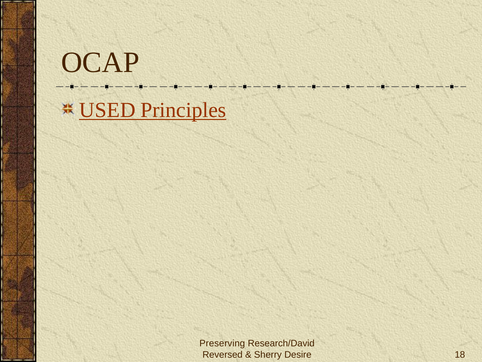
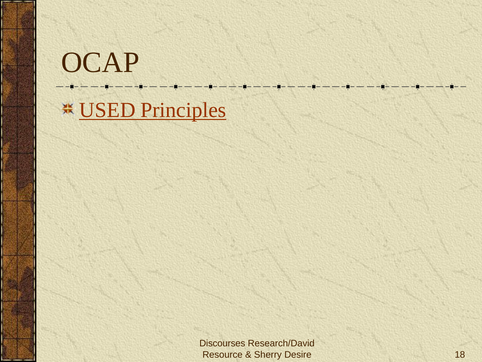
Preserving: Preserving -> Discourses
Reversed: Reversed -> Resource
